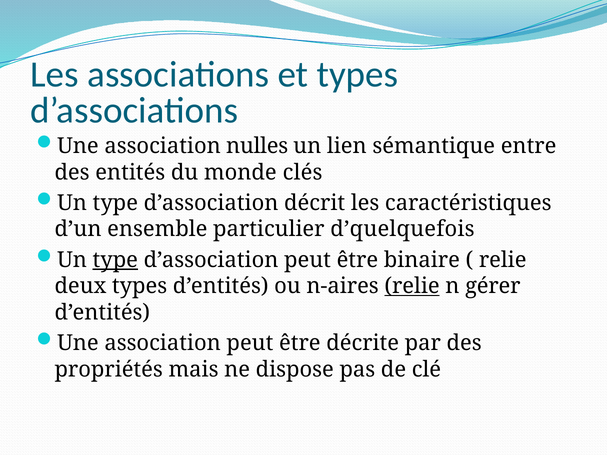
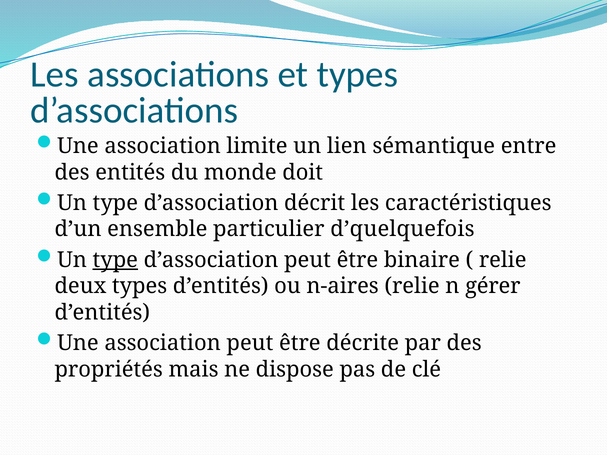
nulles: nulles -> limite
clés: clés -> doit
relie at (412, 286) underline: present -> none
